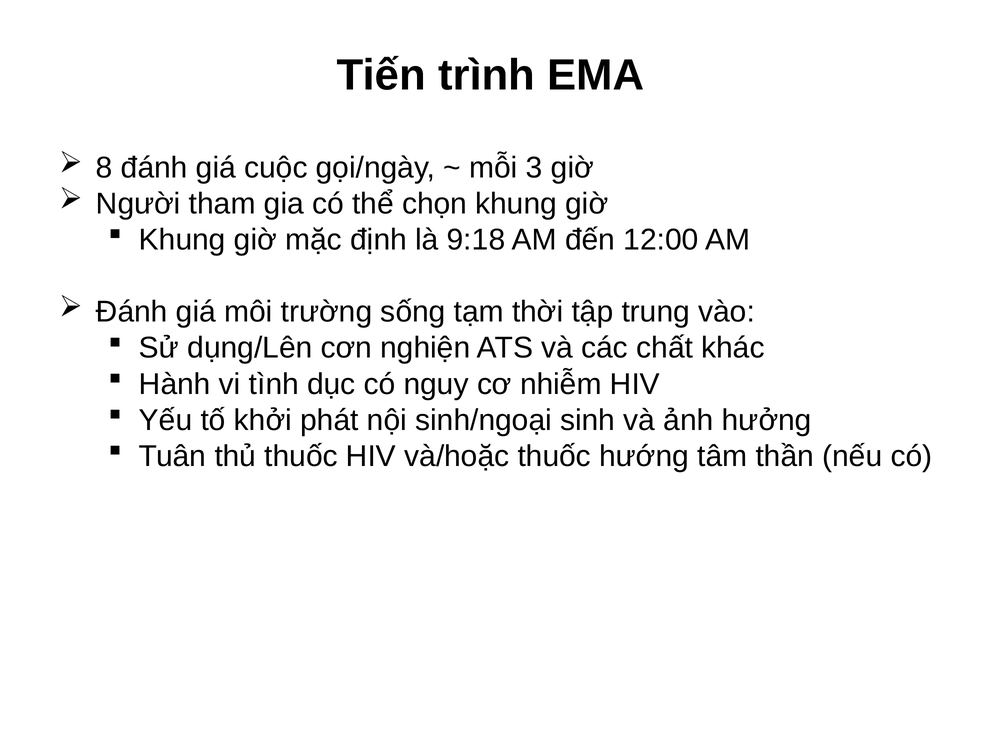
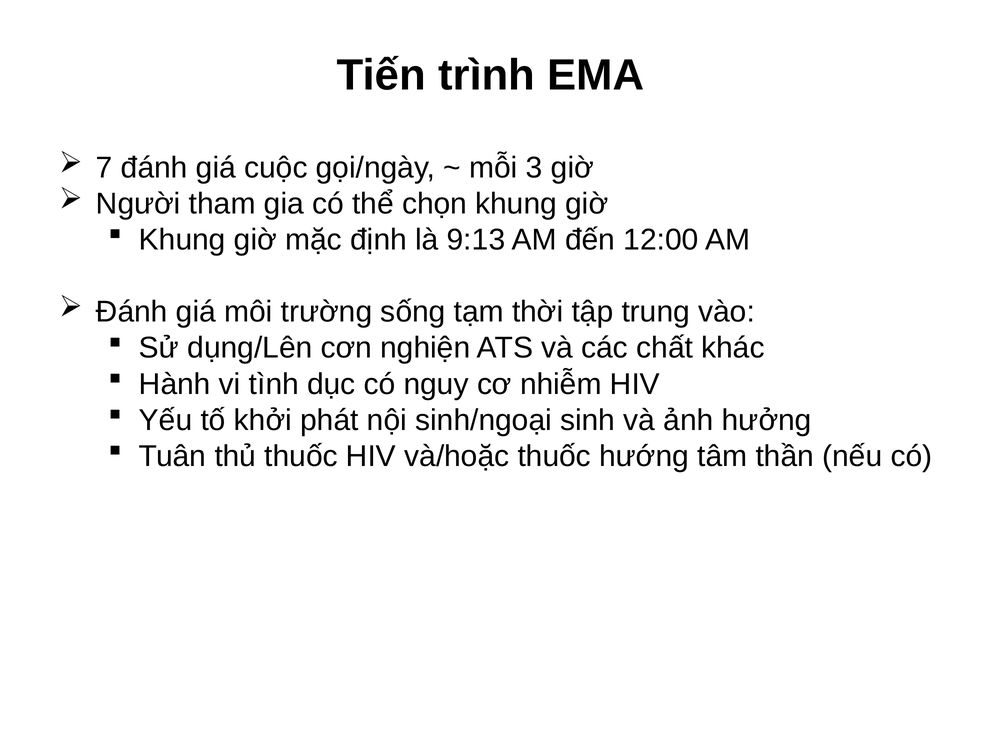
8: 8 -> 7
9:18: 9:18 -> 9:13
